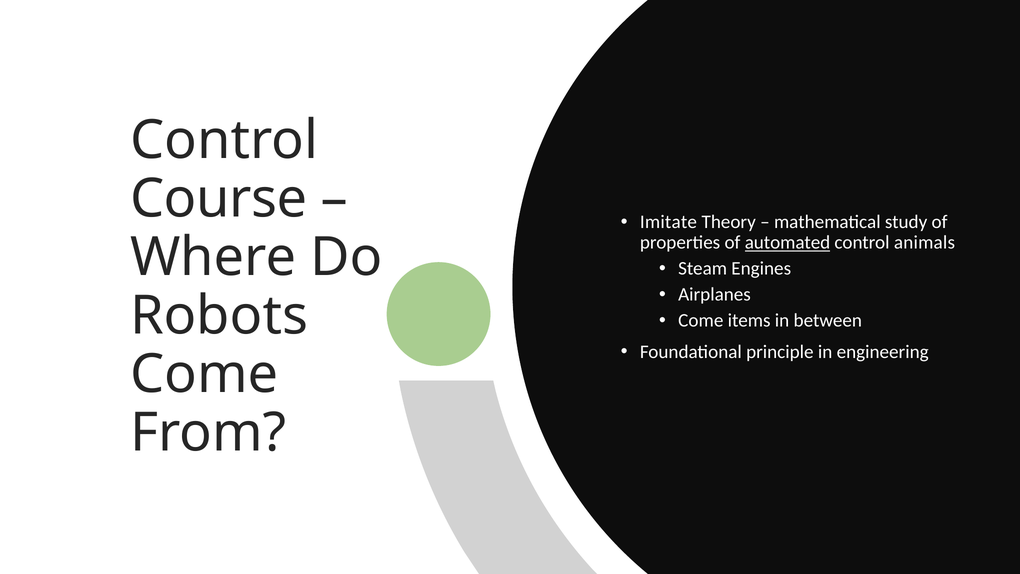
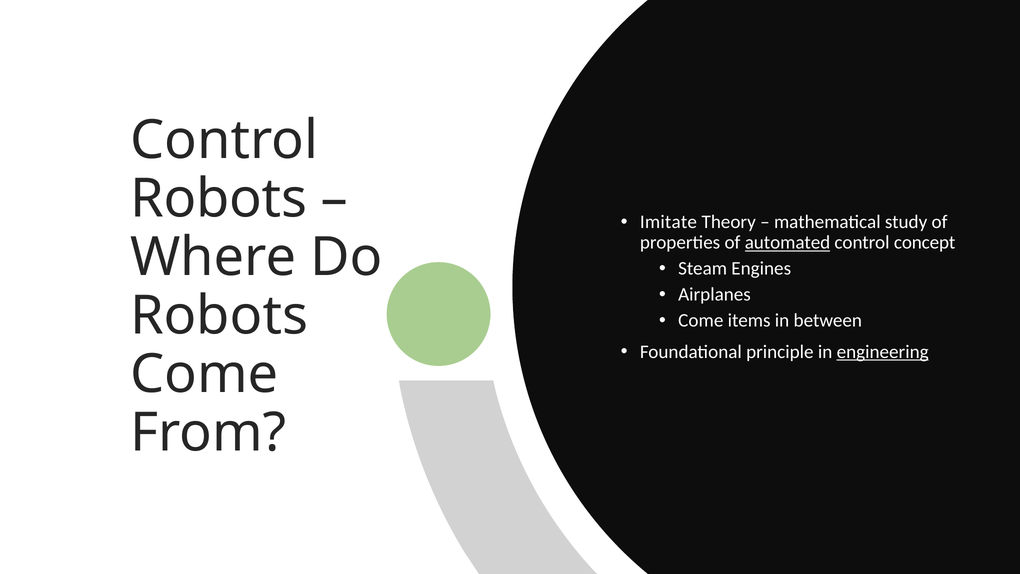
Course at (219, 199): Course -> Robots
animals: animals -> concept
engineering underline: none -> present
